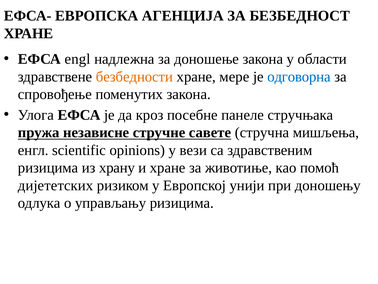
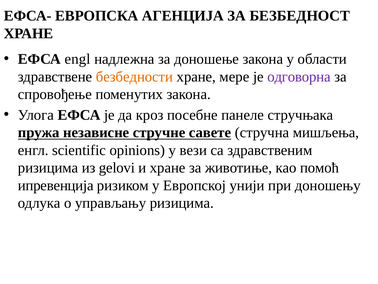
одговорна colour: blue -> purple
храну: храну -> gelovi
дијететских: дијететских -> ипревенција
